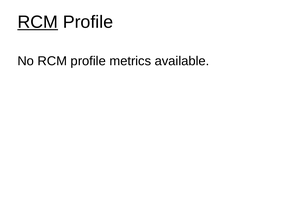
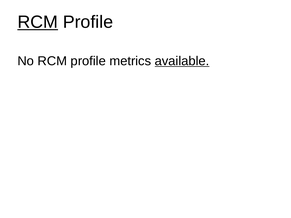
available underline: none -> present
